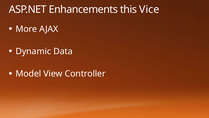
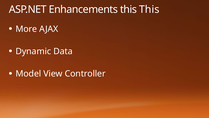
this Vice: Vice -> This
